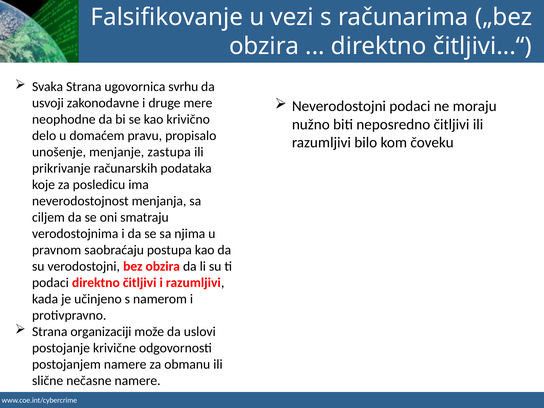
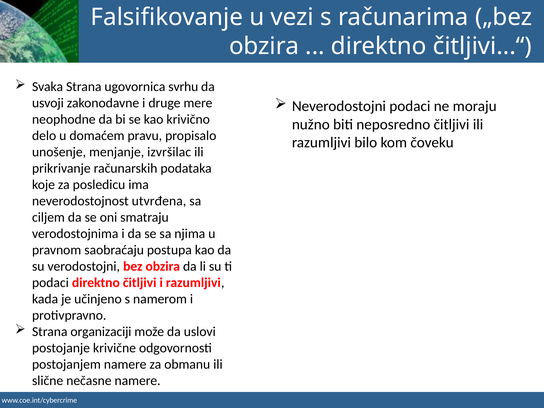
zastupa: zastupa -> izvršilac
menjanja: menjanja -> utvrđena
